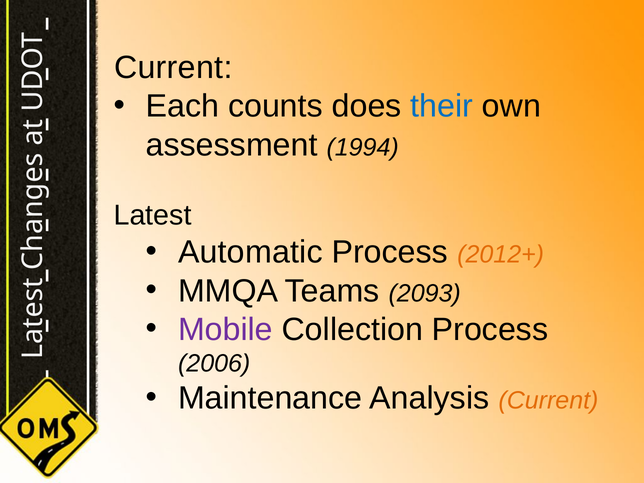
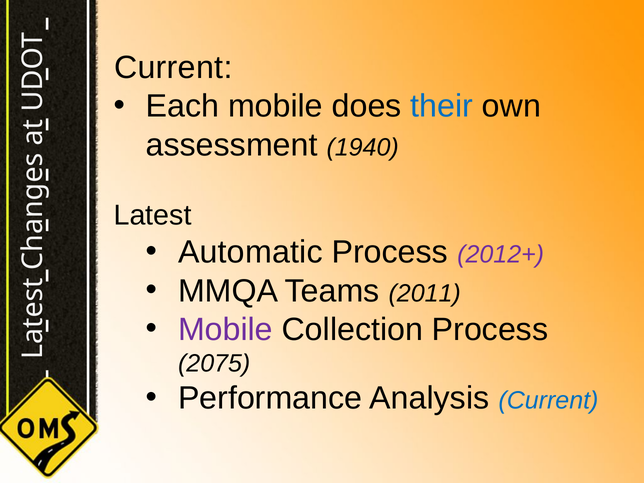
Each counts: counts -> mobile
1994: 1994 -> 1940
2012+ colour: orange -> purple
2093: 2093 -> 2011
2006: 2006 -> 2075
Maintenance: Maintenance -> Performance
Current at (548, 401) colour: orange -> blue
